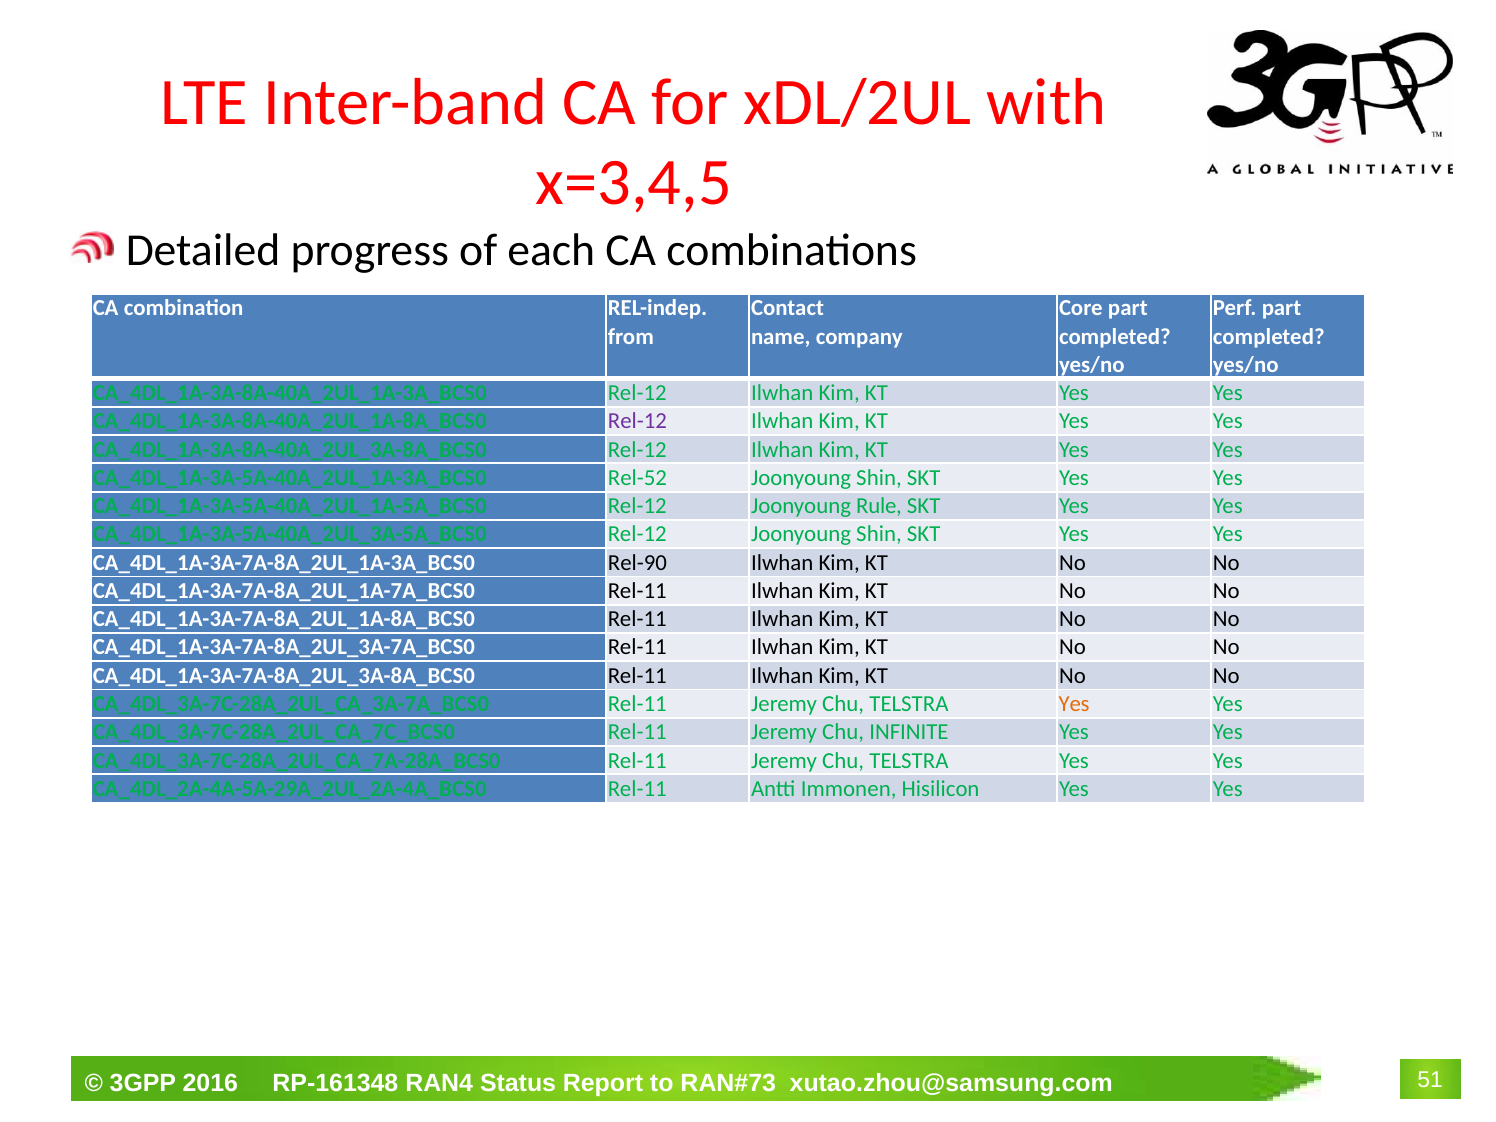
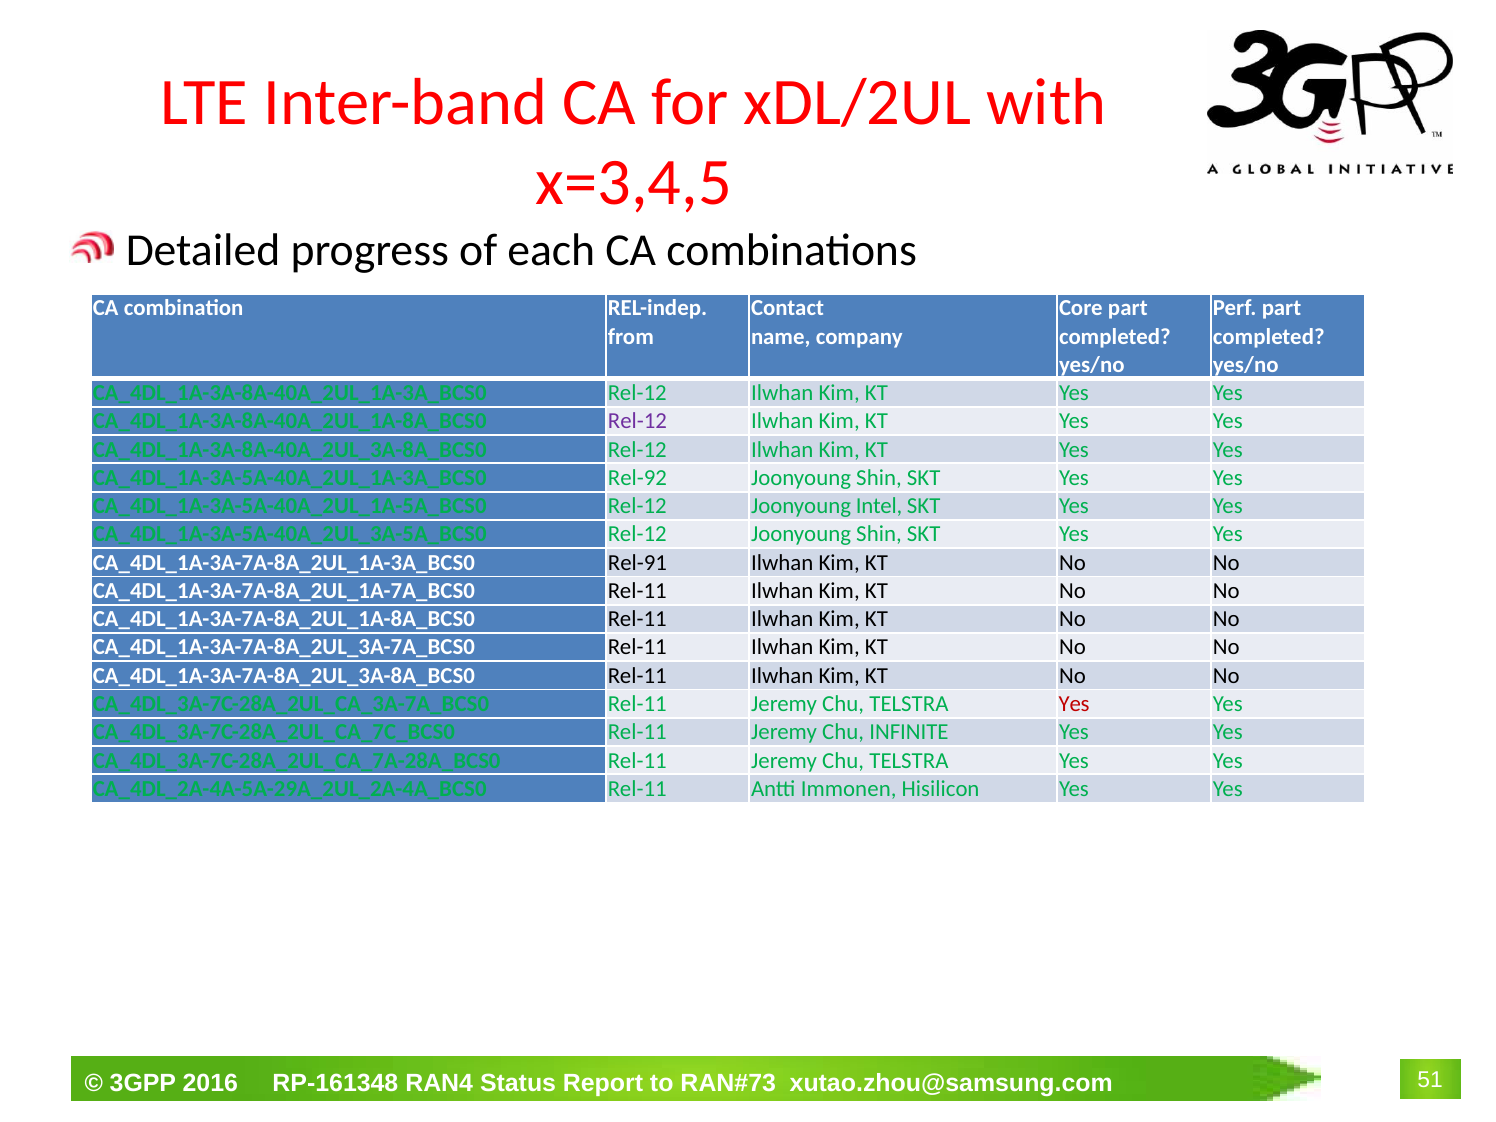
Rel-52: Rel-52 -> Rel-92
Rule: Rule -> Intel
Rel-90: Rel-90 -> Rel-91
Yes at (1074, 704) colour: orange -> red
